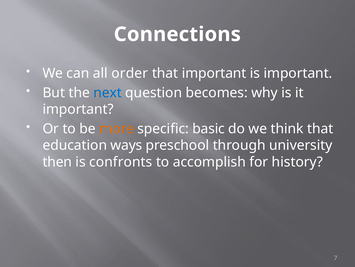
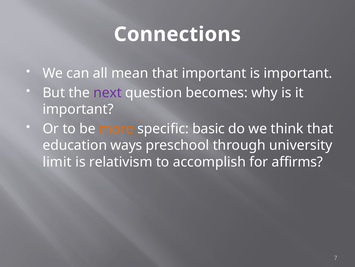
order: order -> mean
next colour: blue -> purple
then: then -> limit
confronts: confronts -> relativism
history: history -> affirms
